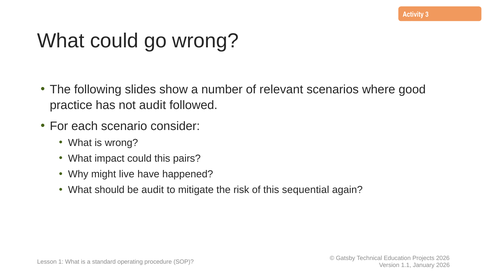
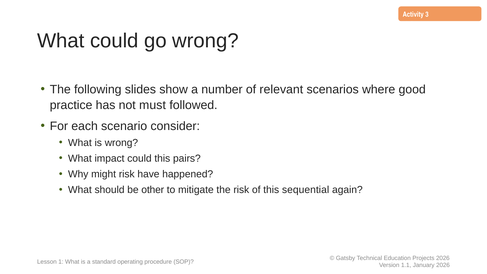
not audit: audit -> must
might live: live -> risk
be audit: audit -> other
